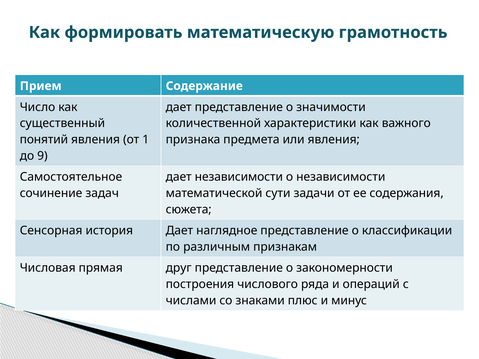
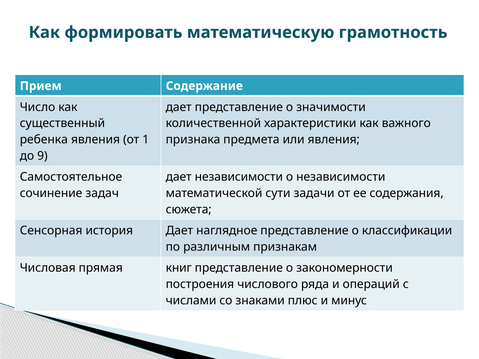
понятий: понятий -> ребенка
друг: друг -> книг
